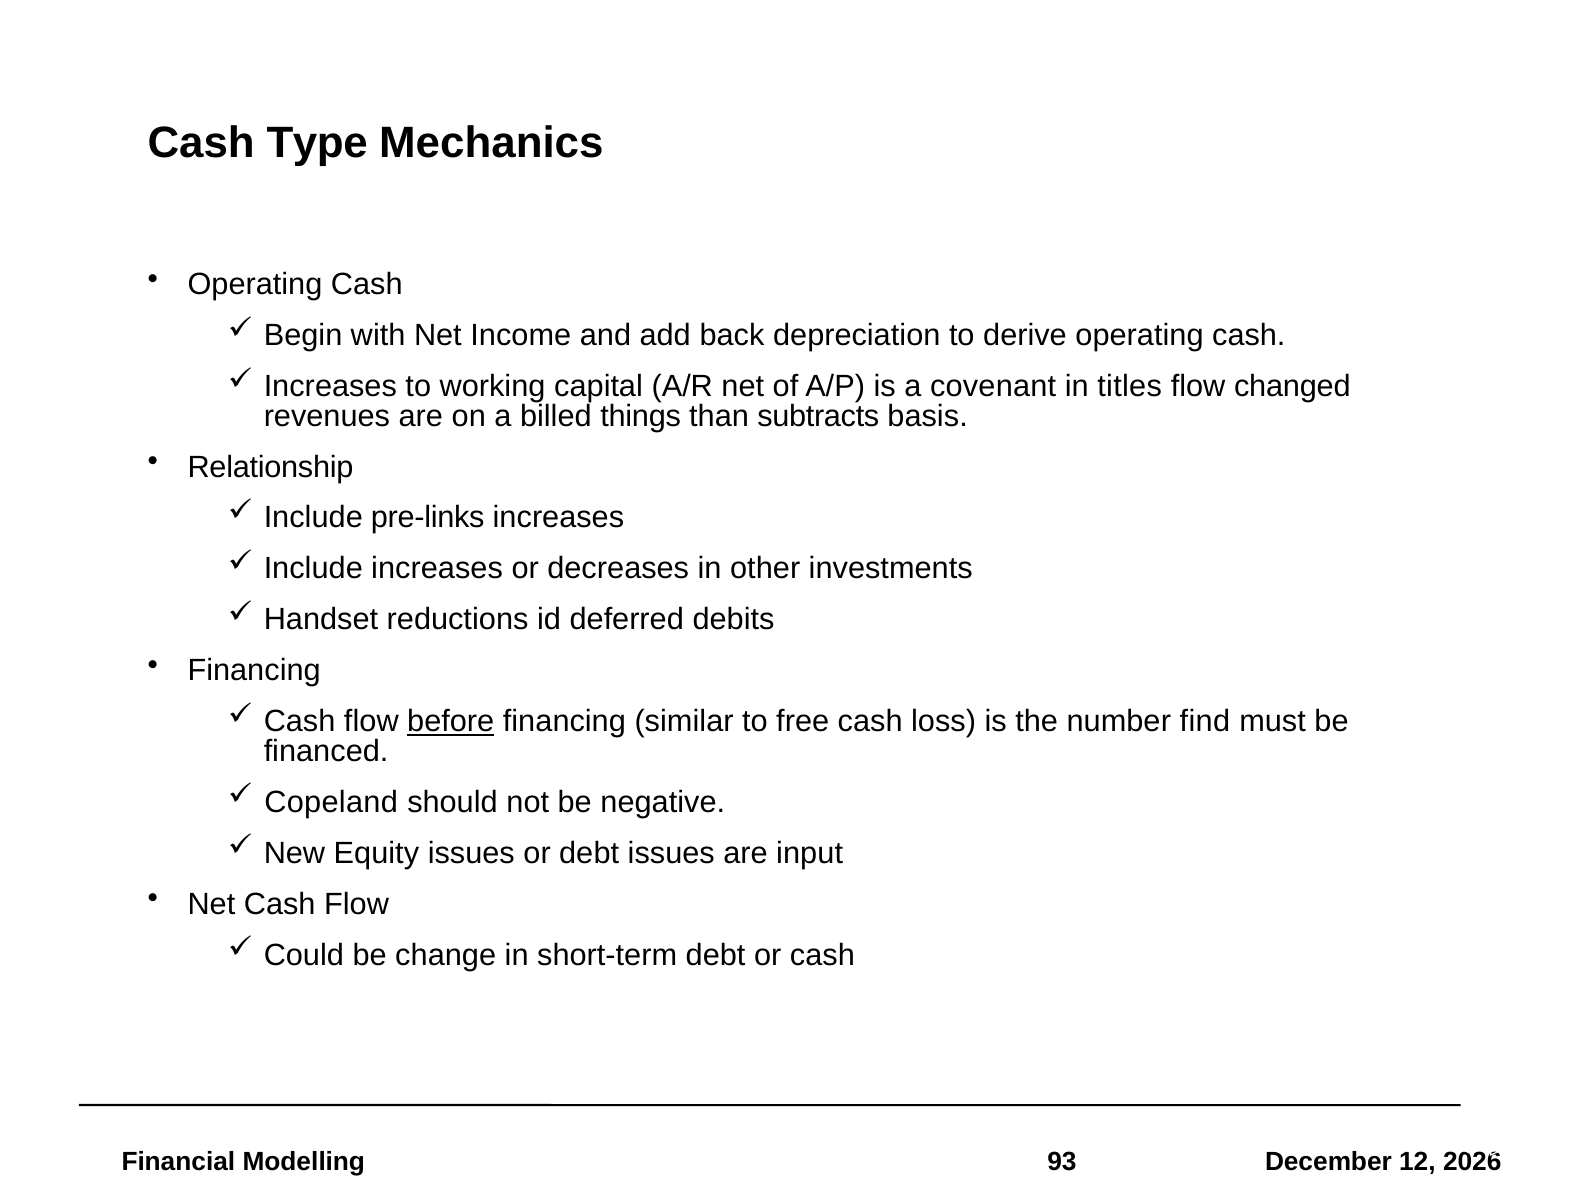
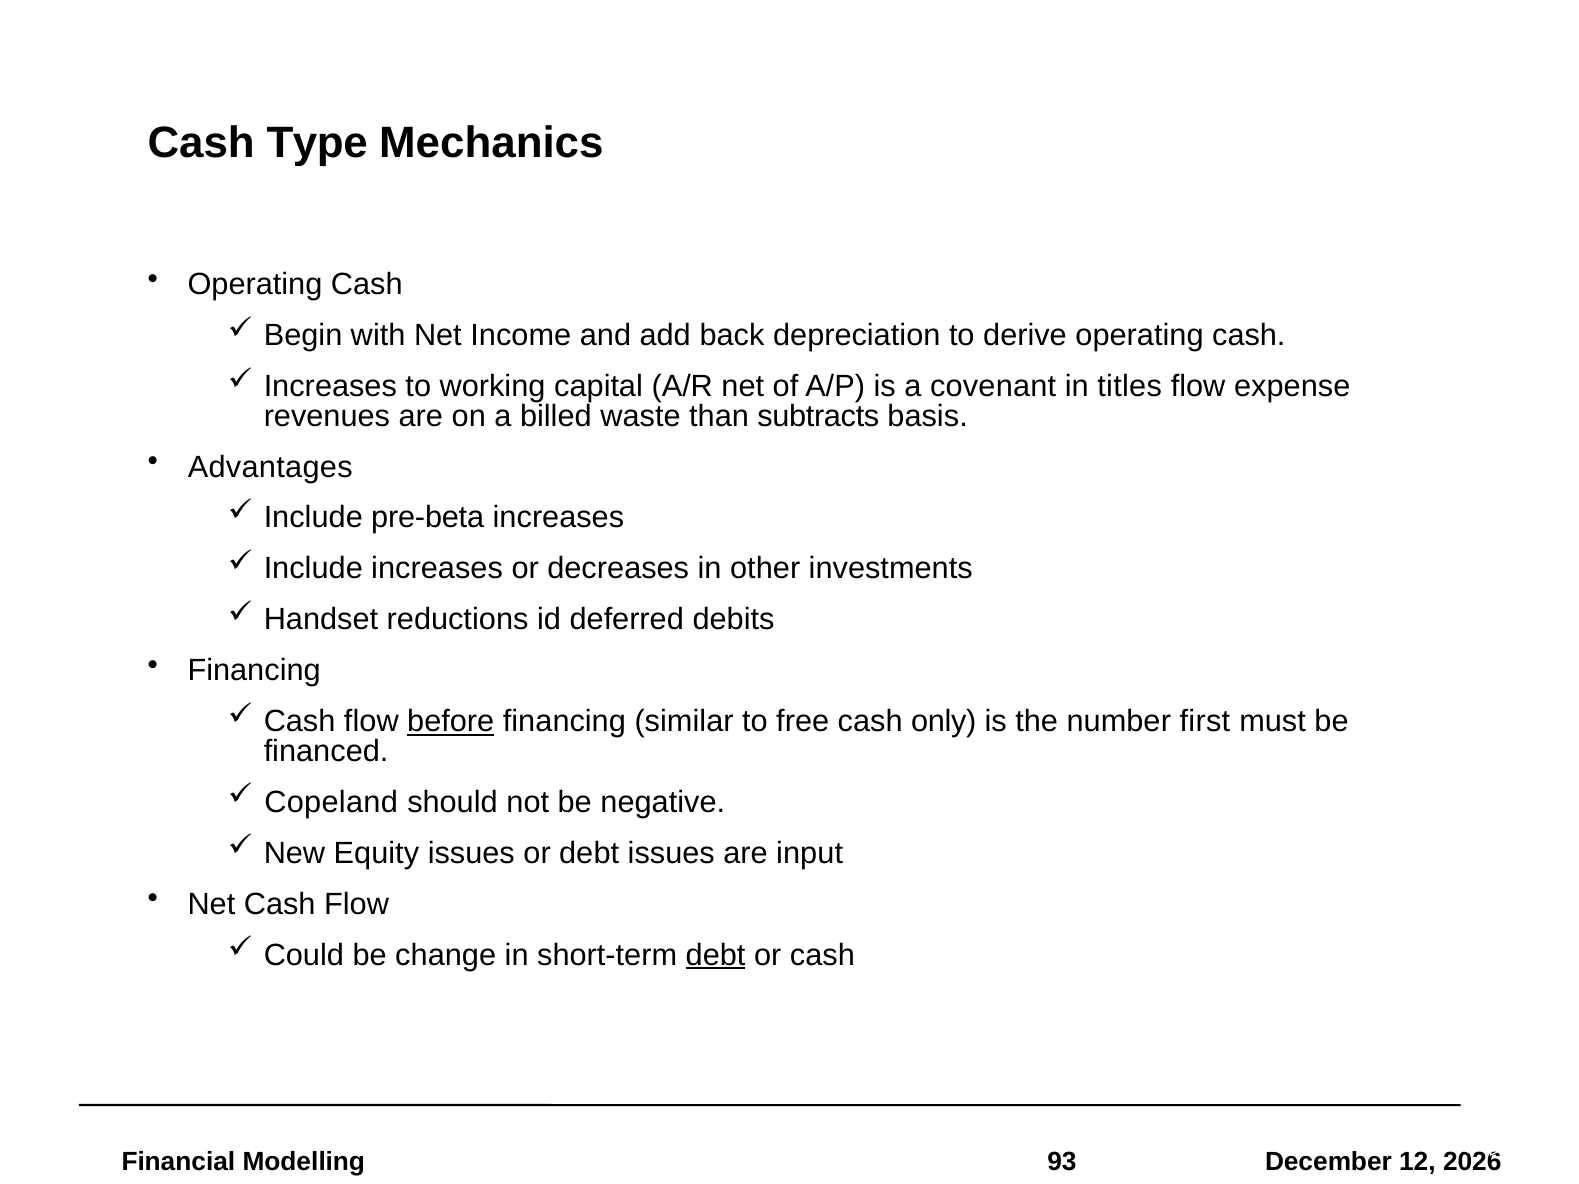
changed: changed -> expense
things: things -> waste
Relationship: Relationship -> Advantages
pre-links: pre-links -> pre-beta
loss: loss -> only
find: find -> first
debt at (716, 955) underline: none -> present
